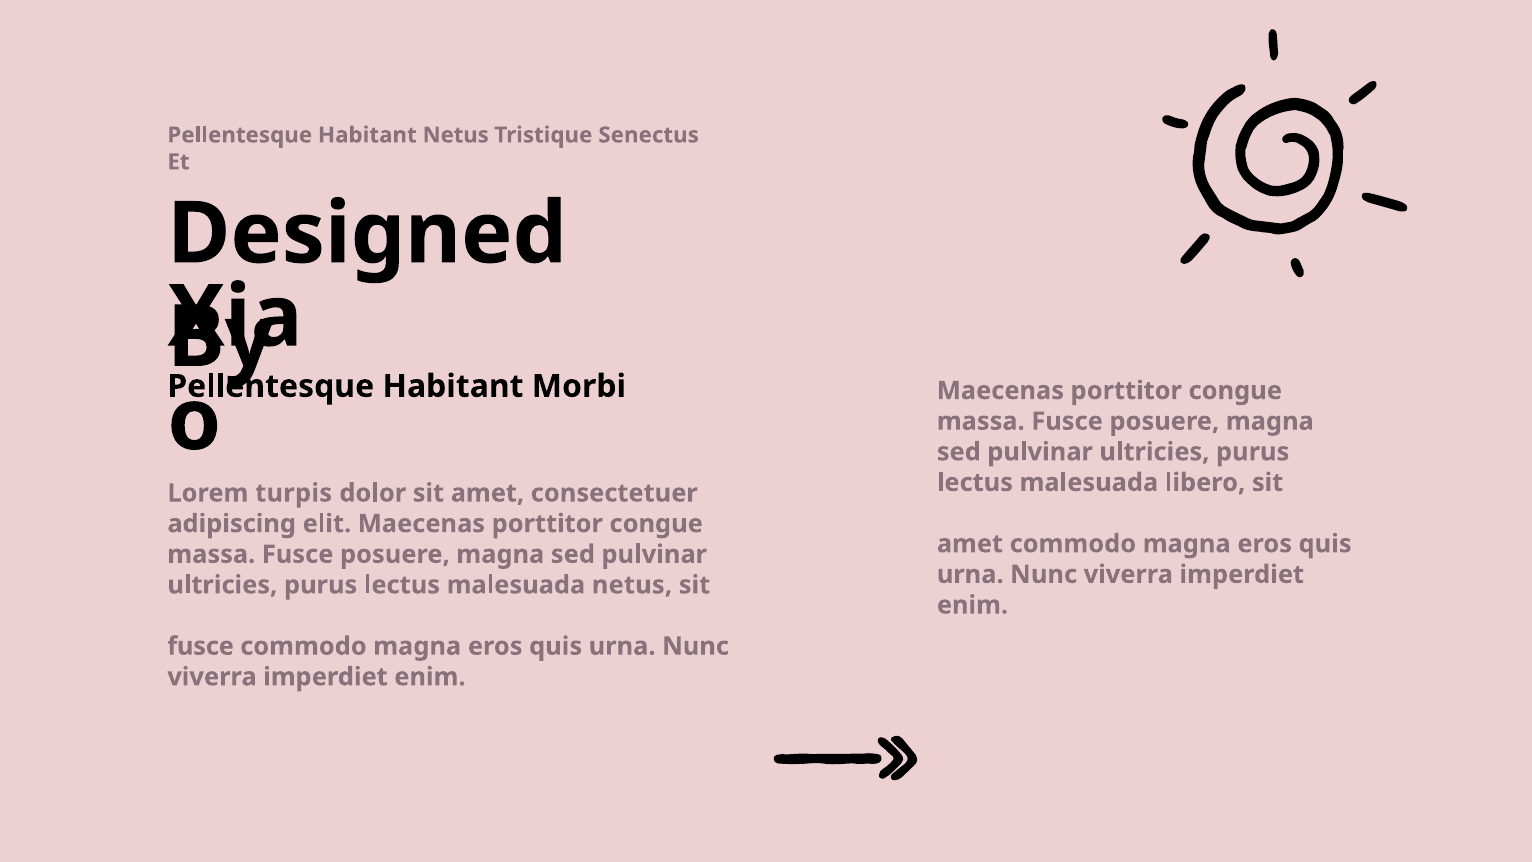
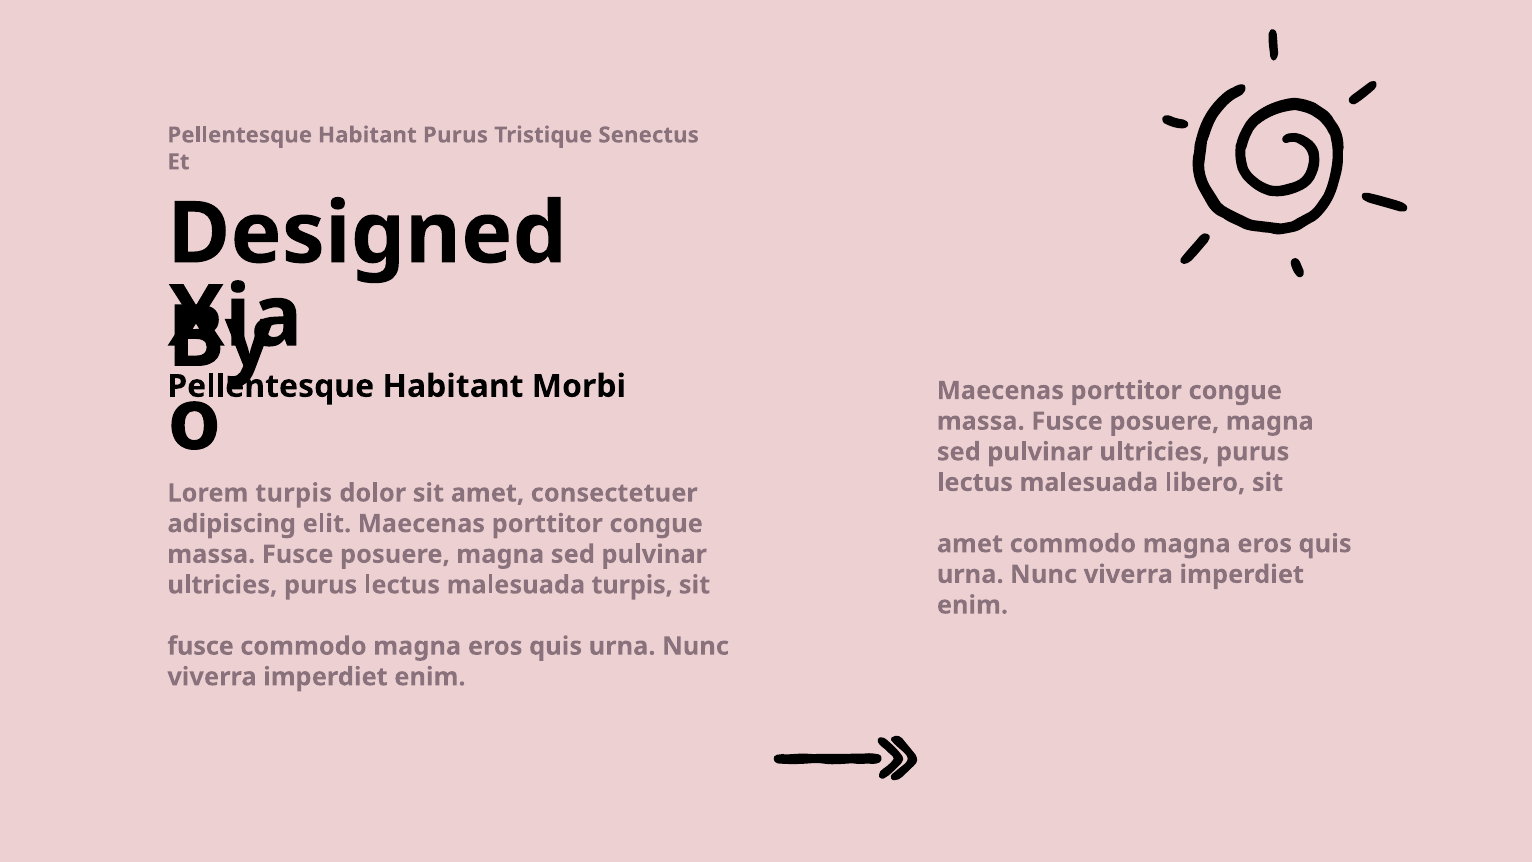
Habitant Netus: Netus -> Purus
malesuada netus: netus -> turpis
